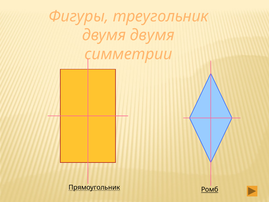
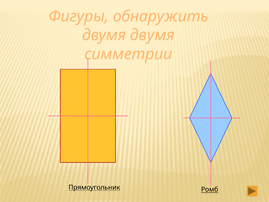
треугольник: треугольник -> обнаружить
